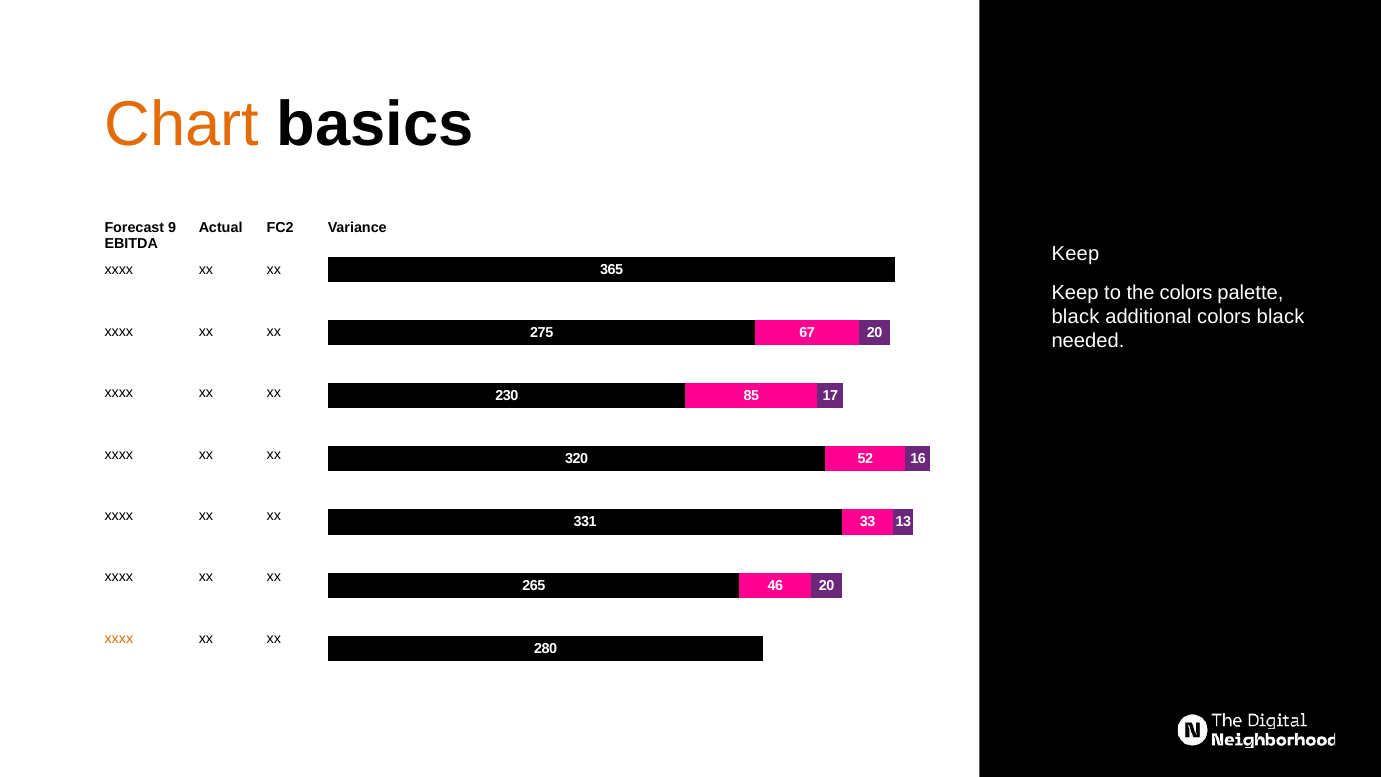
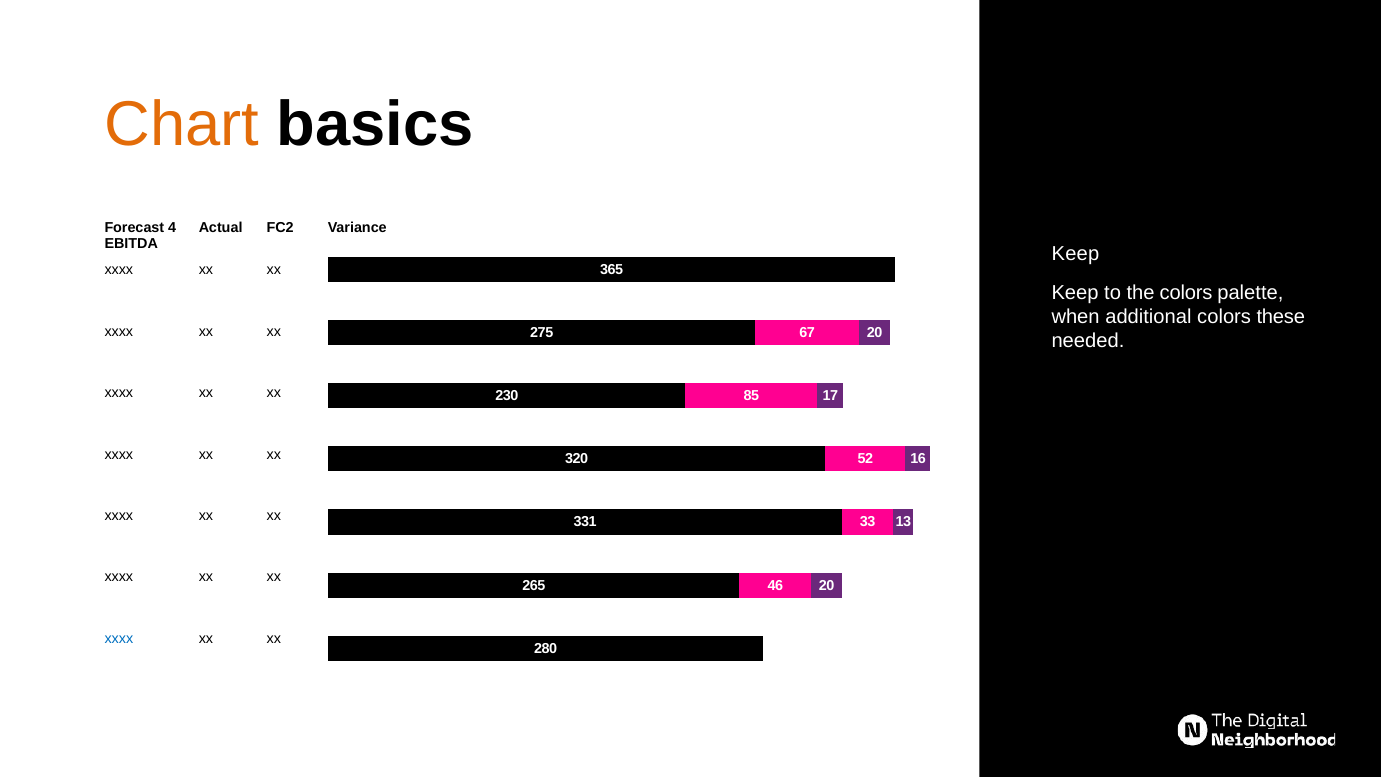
9: 9 -> 4
black at (1075, 317): black -> when
colors black: black -> these
xxxx at (119, 639) colour: orange -> blue
